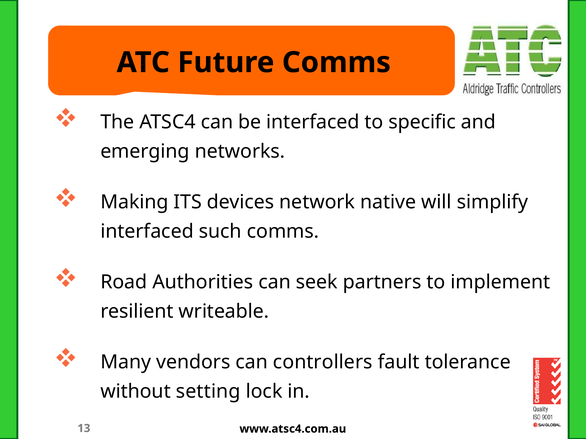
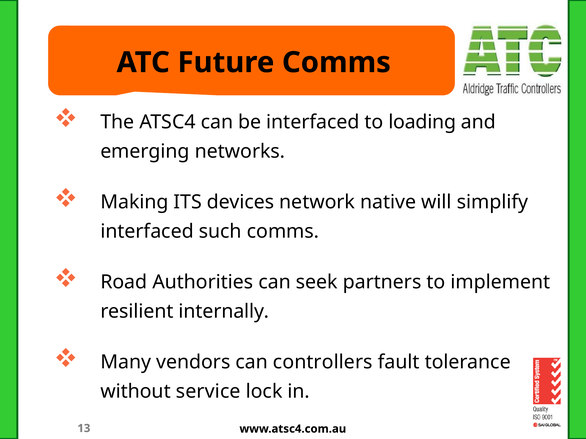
specific: specific -> loading
writeable: writeable -> internally
setting: setting -> service
